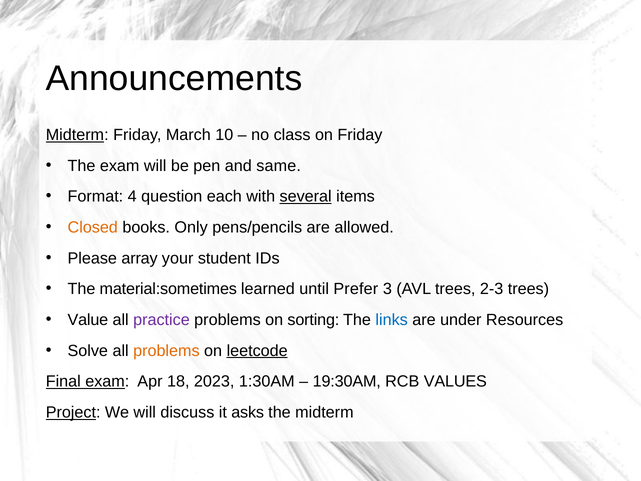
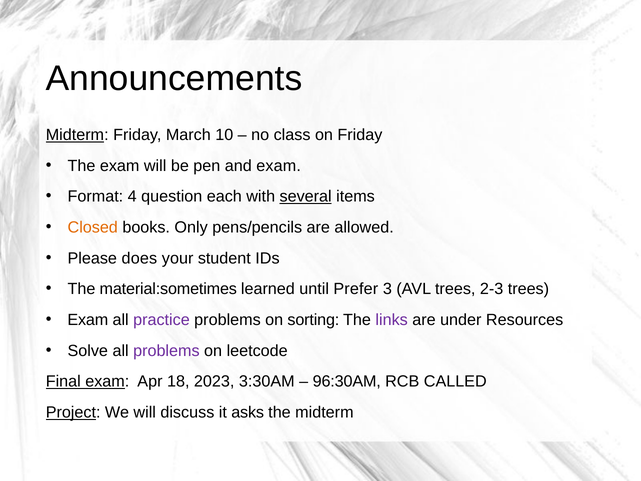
and same: same -> exam
array: array -> does
Value at (88, 320): Value -> Exam
links colour: blue -> purple
problems at (166, 350) colour: orange -> purple
leetcode underline: present -> none
1:30AM: 1:30AM -> 3:30AM
19:30AM: 19:30AM -> 96:30AM
VALUES: VALUES -> CALLED
